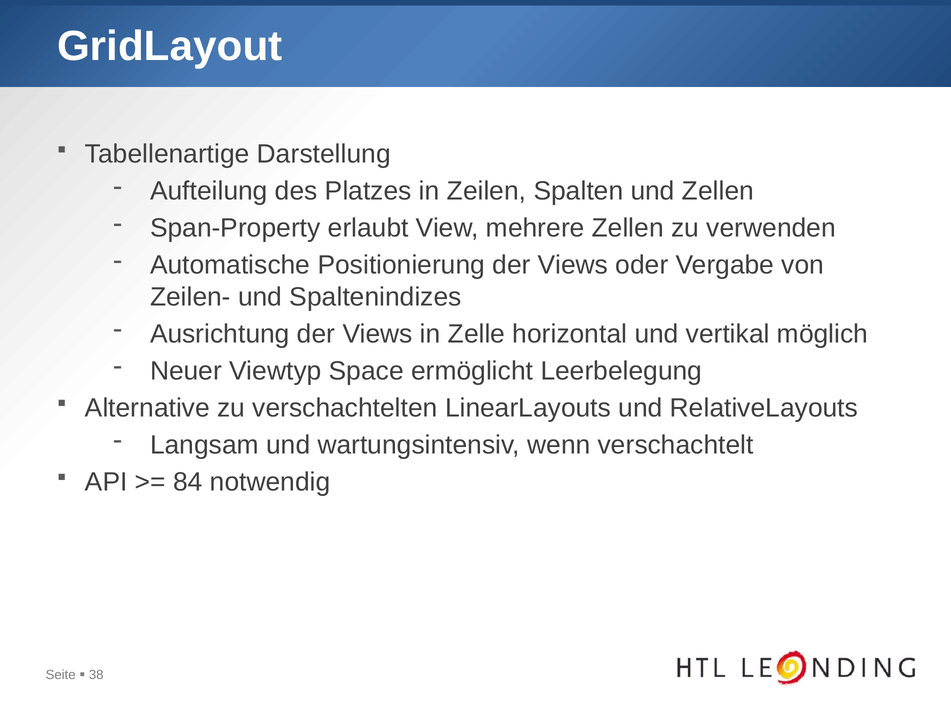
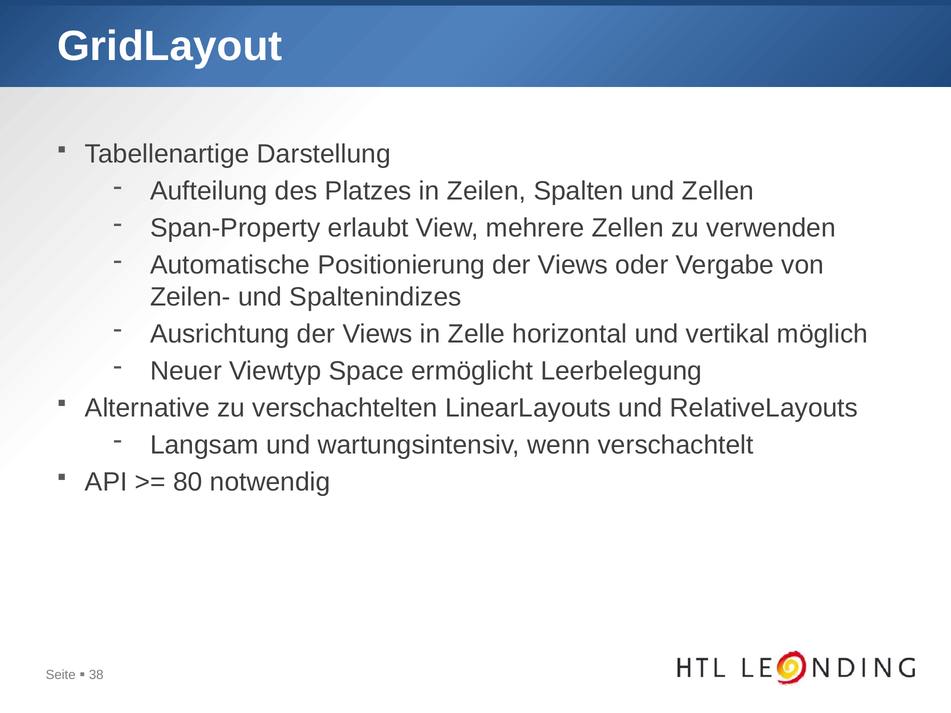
84: 84 -> 80
